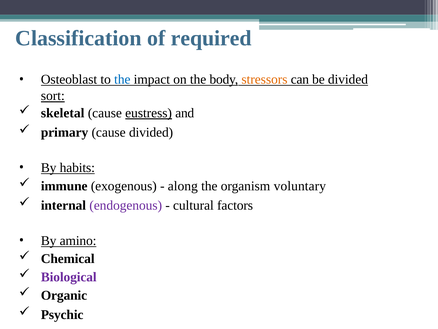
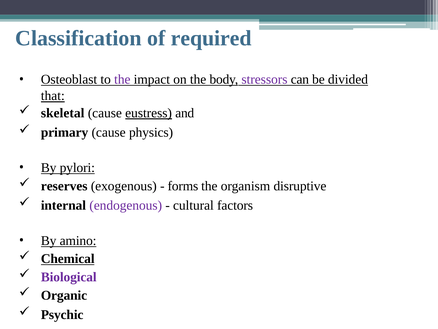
the at (122, 79) colour: blue -> purple
stressors colour: orange -> purple
sort: sort -> that
cause divided: divided -> physics
habits: habits -> pylori
immune: immune -> reserves
along: along -> forms
voluntary: voluntary -> disruptive
Chemical underline: none -> present
